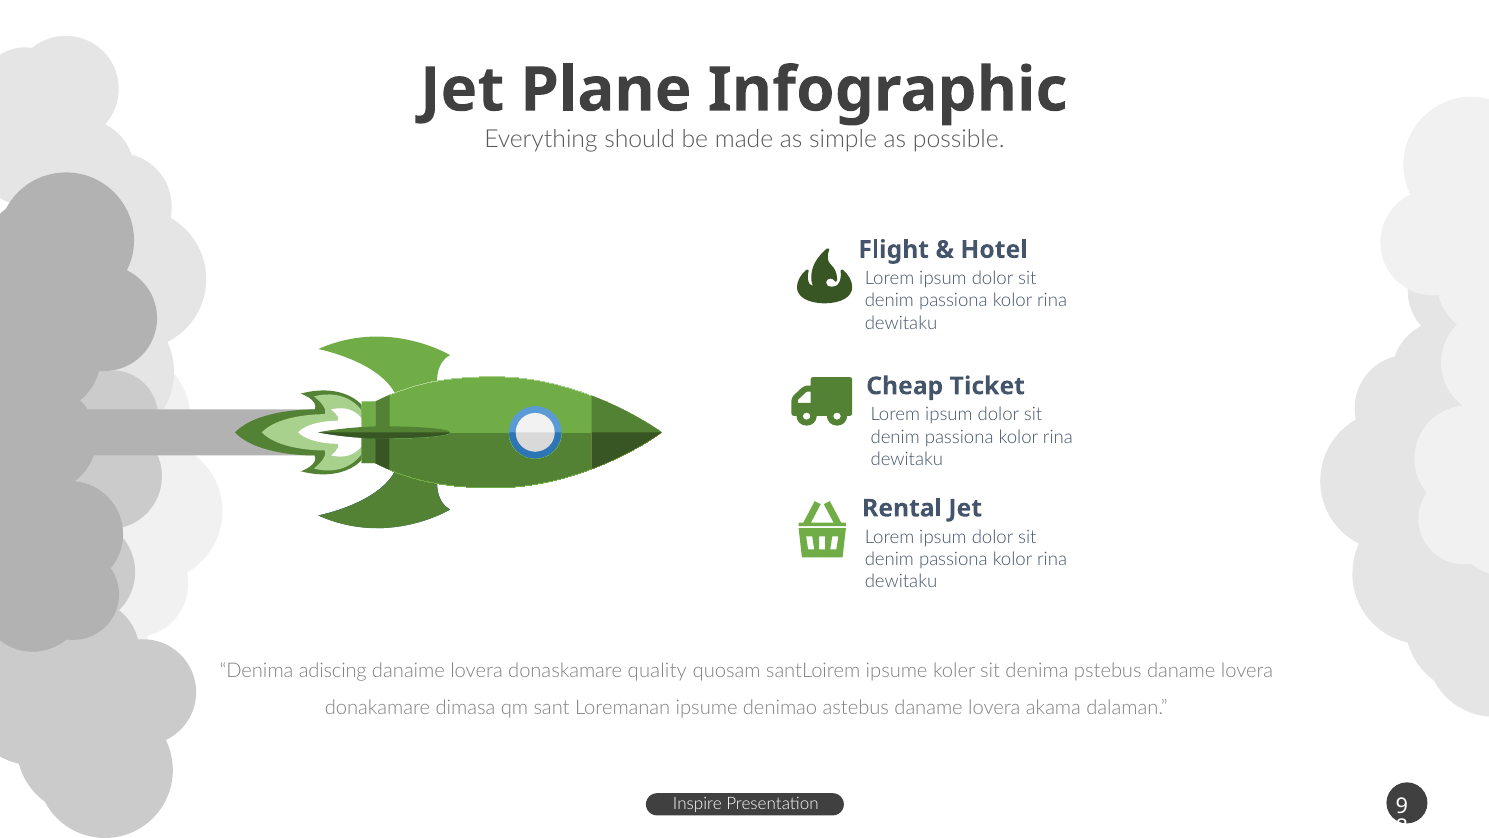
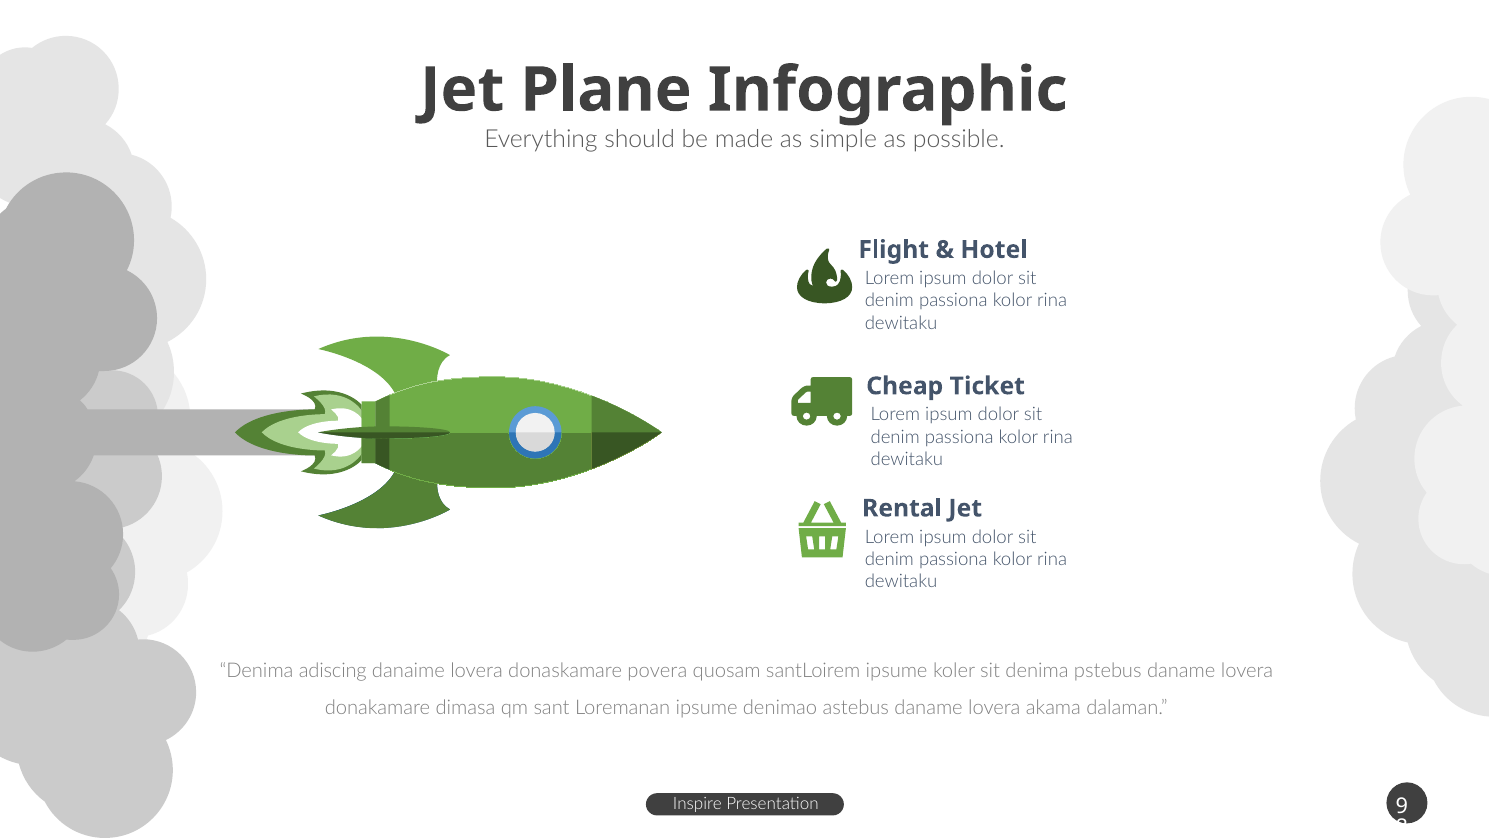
quality: quality -> povera
